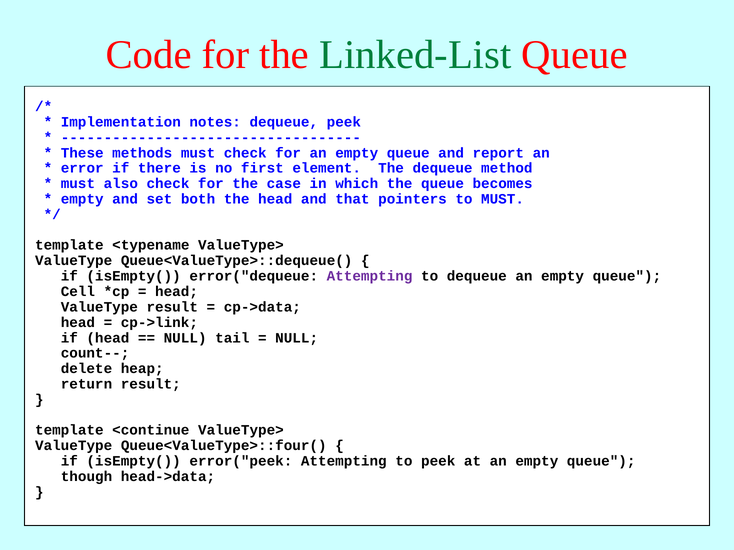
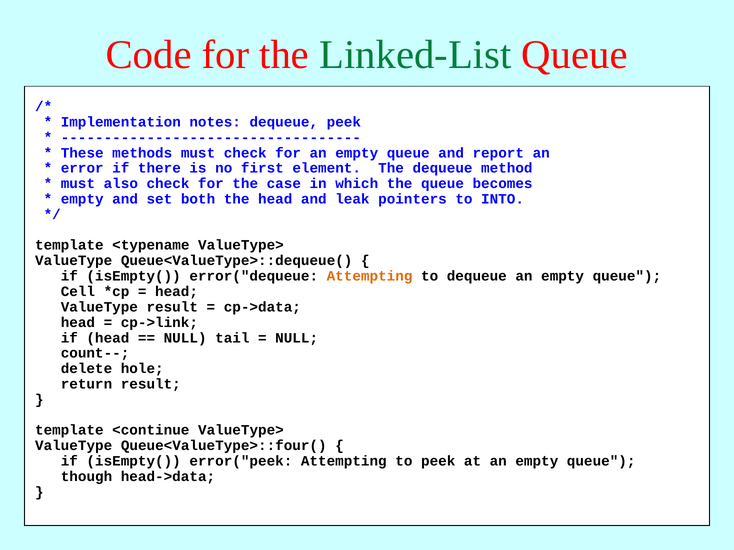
that: that -> leak
to MUST: MUST -> INTO
Attempting at (370, 276) colour: purple -> orange
heap: heap -> hole
